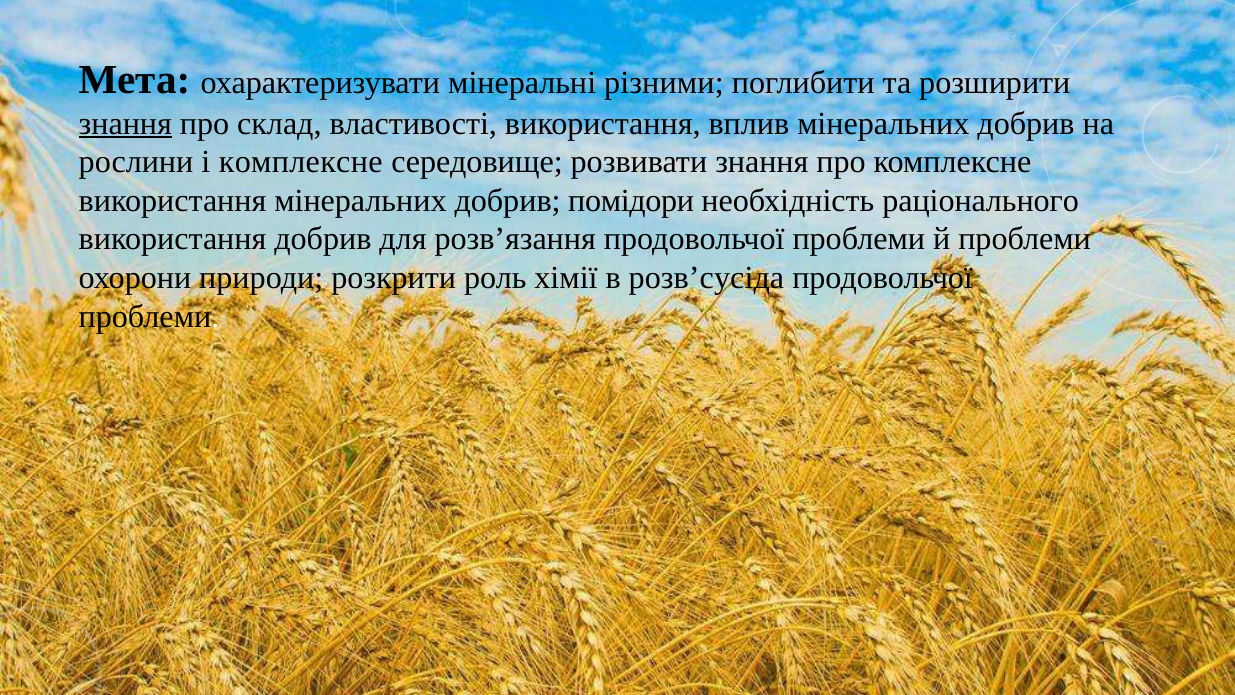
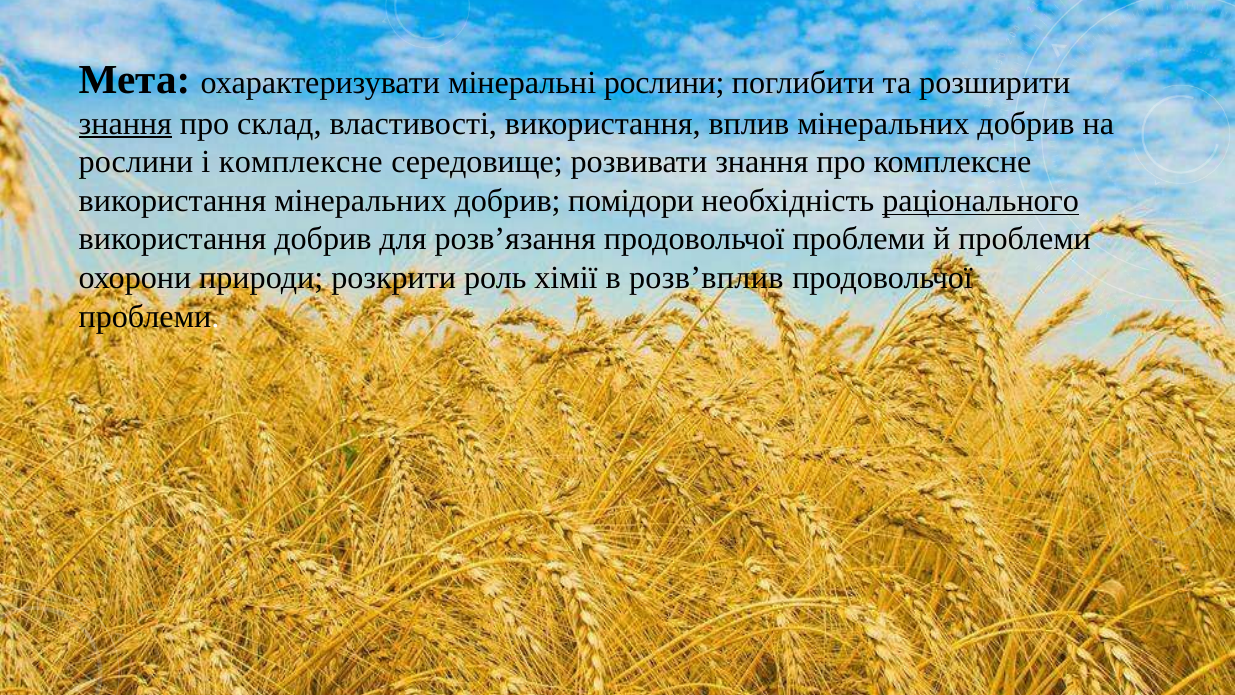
мінеральні різними: різними -> рослини
раціонального underline: none -> present
розв’сусіда: розв’сусіда -> розв’вплив
